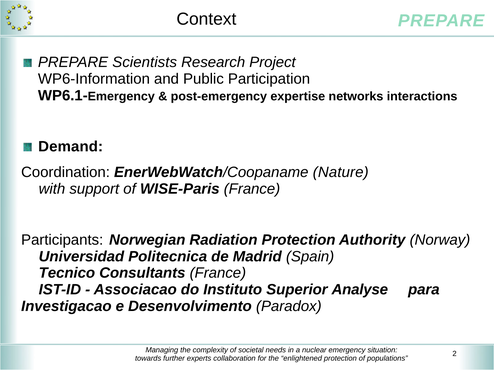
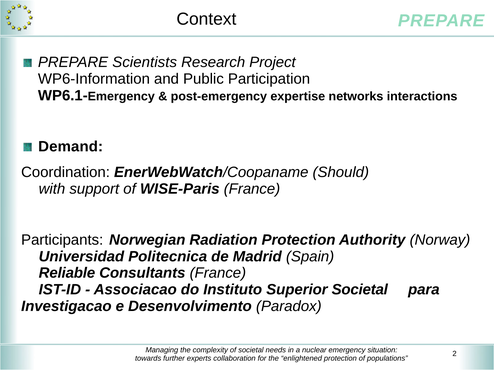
Nature: Nature -> Should
Tecnico: Tecnico -> Reliable
Superior Analyse: Analyse -> Societal
